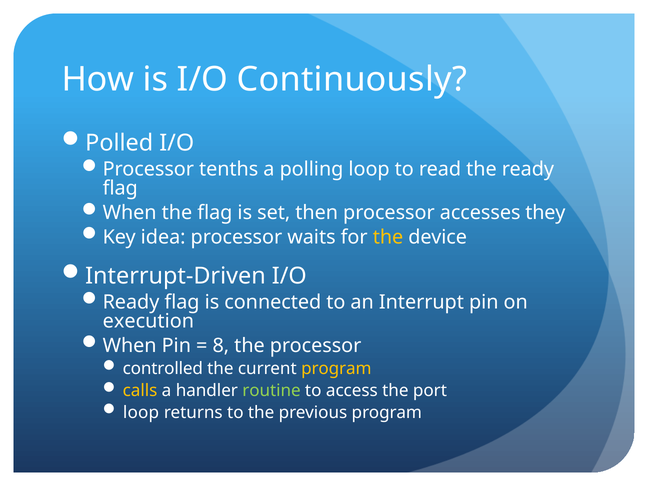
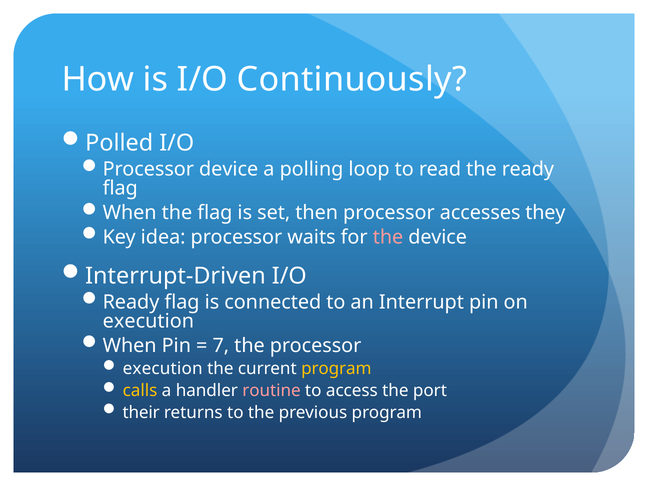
Processor tenths: tenths -> device
the at (388, 237) colour: yellow -> pink
8: 8 -> 7
controlled at (163, 369): controlled -> execution
routine colour: light green -> pink
loop at (141, 412): loop -> their
